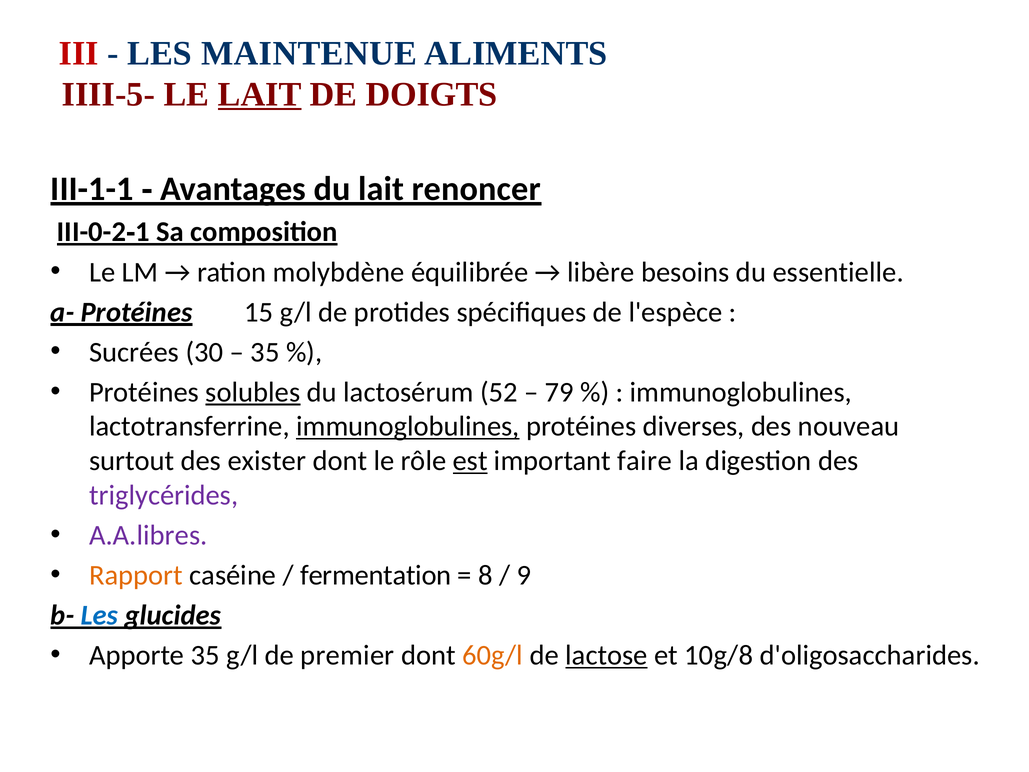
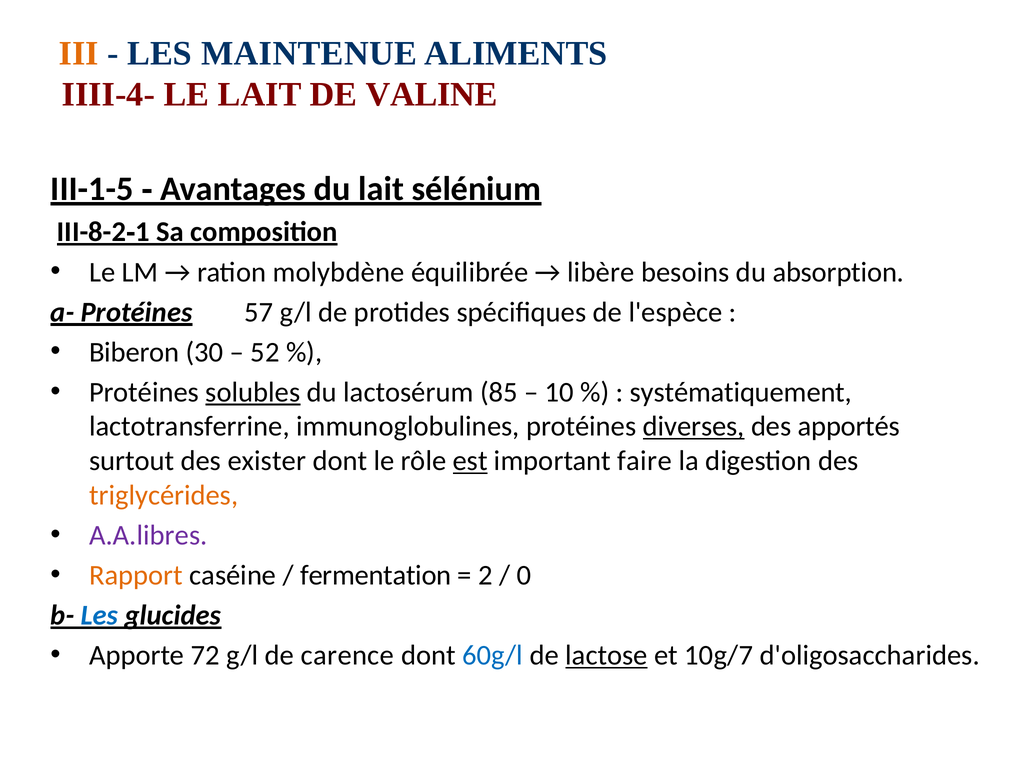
III colour: red -> orange
IIII-5‑: IIII-5‑ -> IIII-4‑
LAIT at (260, 94) underline: present -> none
DOIGTS: DOIGTS -> VALINE
III-1-1: III-1-1 -> III-1-5
renoncer: renoncer -> sélénium
III-0-2: III-0-2 -> III-8-2
essentielle: essentielle -> absorption
15: 15 -> 57
Sucrées: Sucrées -> Biberon
35 at (265, 352): 35 -> 52
52: 52 -> 85
79: 79 -> 10
immunoglobulines at (741, 392): immunoglobulines -> systématiquement
immunoglobulines at (408, 426) underline: present -> none
diverses underline: none -> present
nouveau: nouveau -> apportés
triglycérides colour: purple -> orange
8: 8 -> 2
9: 9 -> 0
Apporte 35: 35 -> 72
premier: premier -> carence
60g/l colour: orange -> blue
10g/8: 10g/8 -> 10g/7
